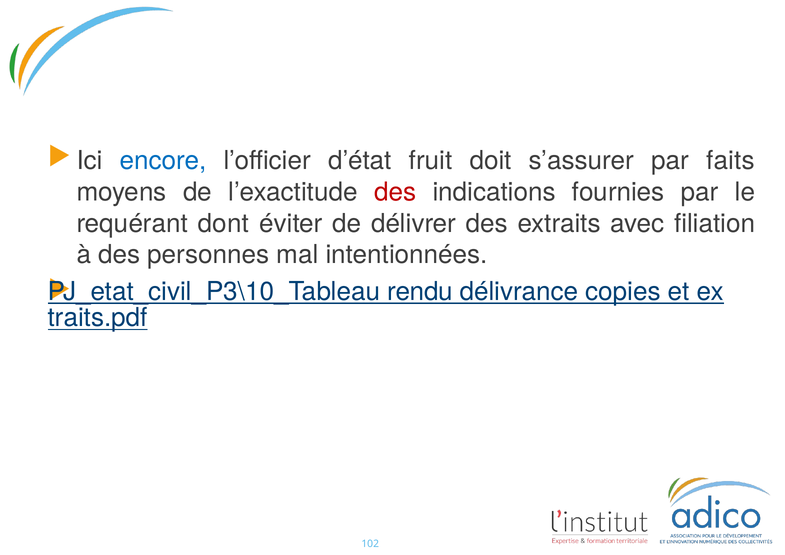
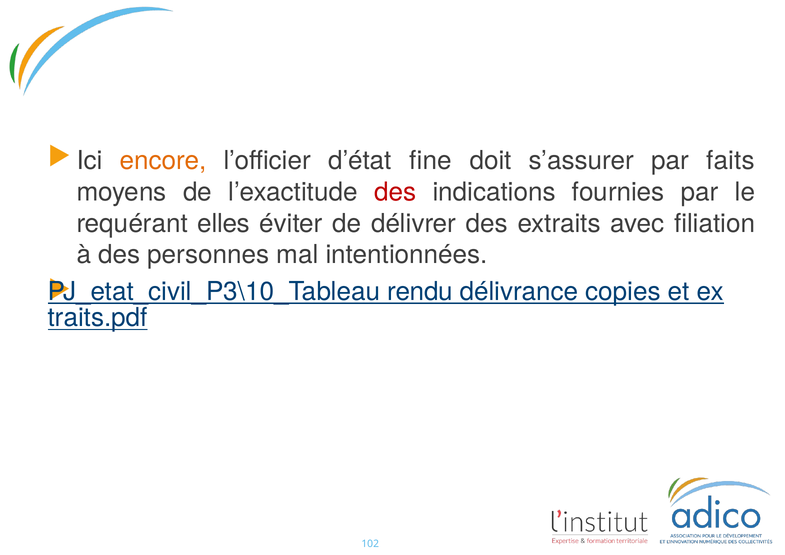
encore colour: blue -> orange
fruit: fruit -> fine
dont: dont -> elles
